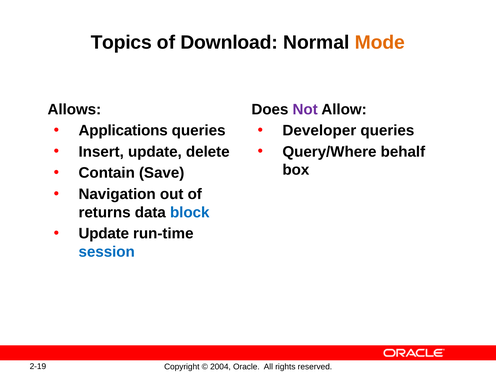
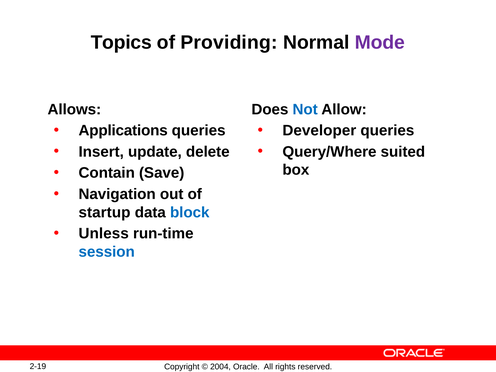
Download: Download -> Providing
Mode colour: orange -> purple
Not colour: purple -> blue
behalf: behalf -> suited
returns: returns -> startup
Update at (104, 234): Update -> Unless
